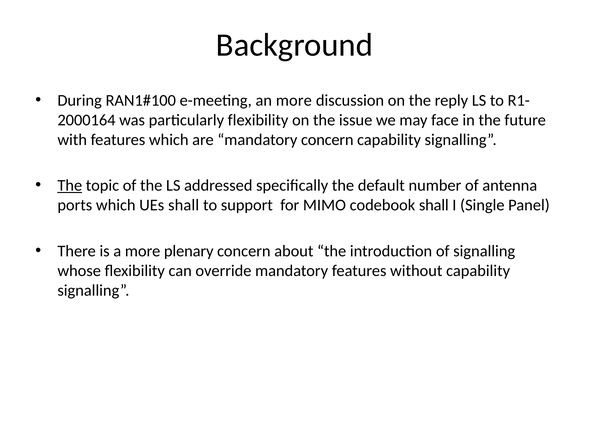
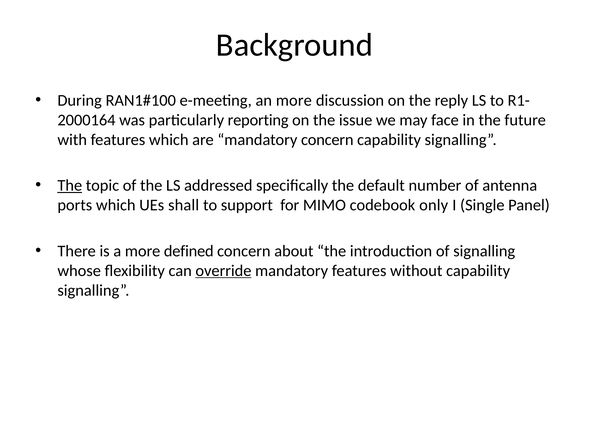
particularly flexibility: flexibility -> reporting
codebook shall: shall -> only
plenary: plenary -> defined
override underline: none -> present
